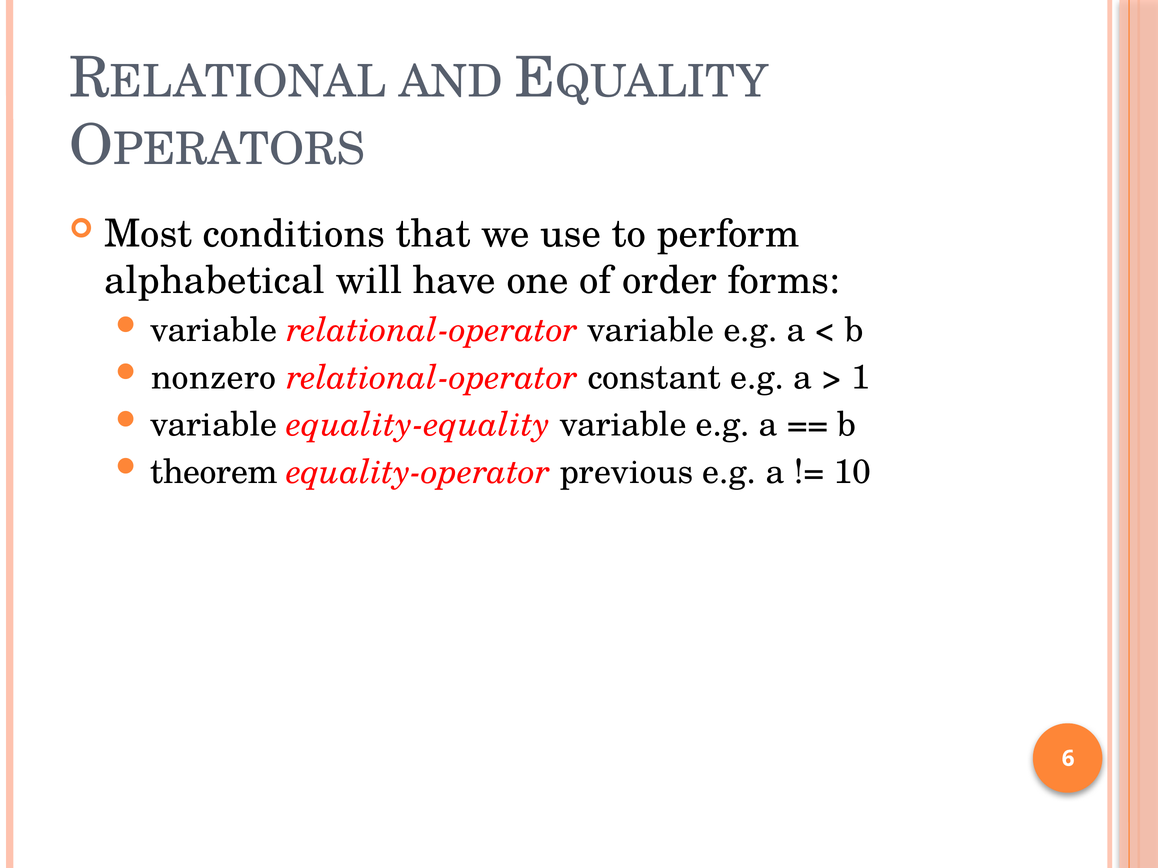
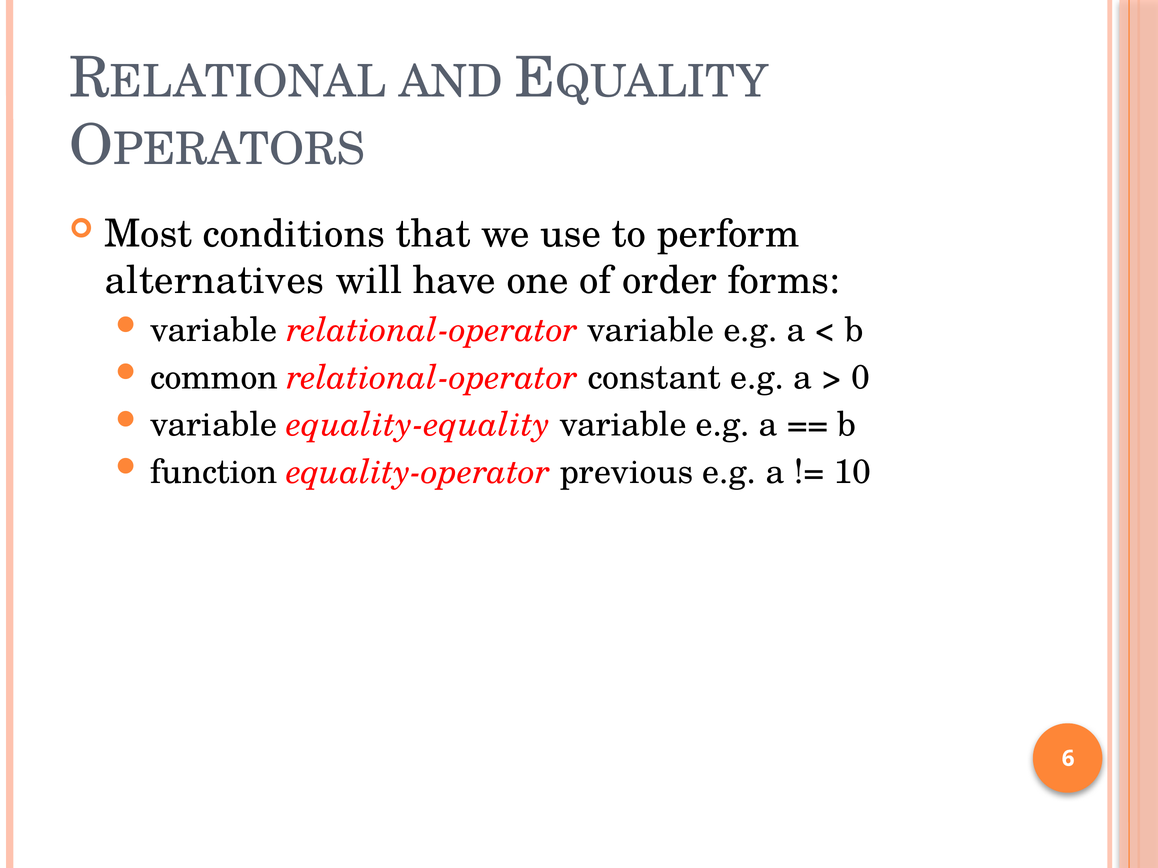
alphabetical: alphabetical -> alternatives
nonzero: nonzero -> common
1: 1 -> 0
theorem: theorem -> function
